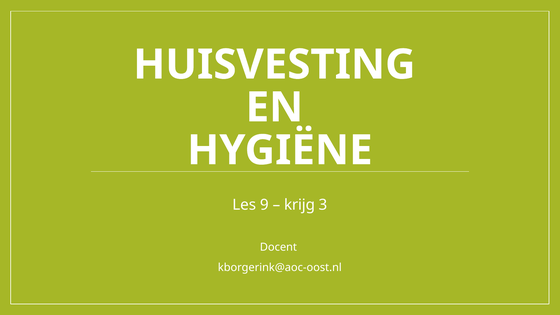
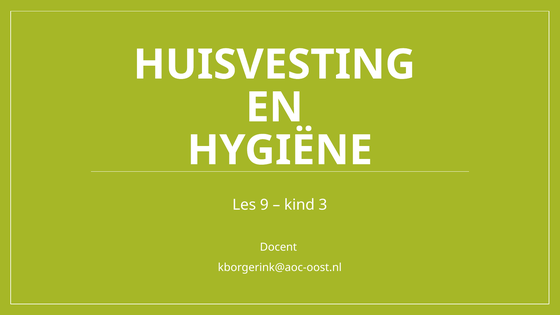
krijg: krijg -> kind
